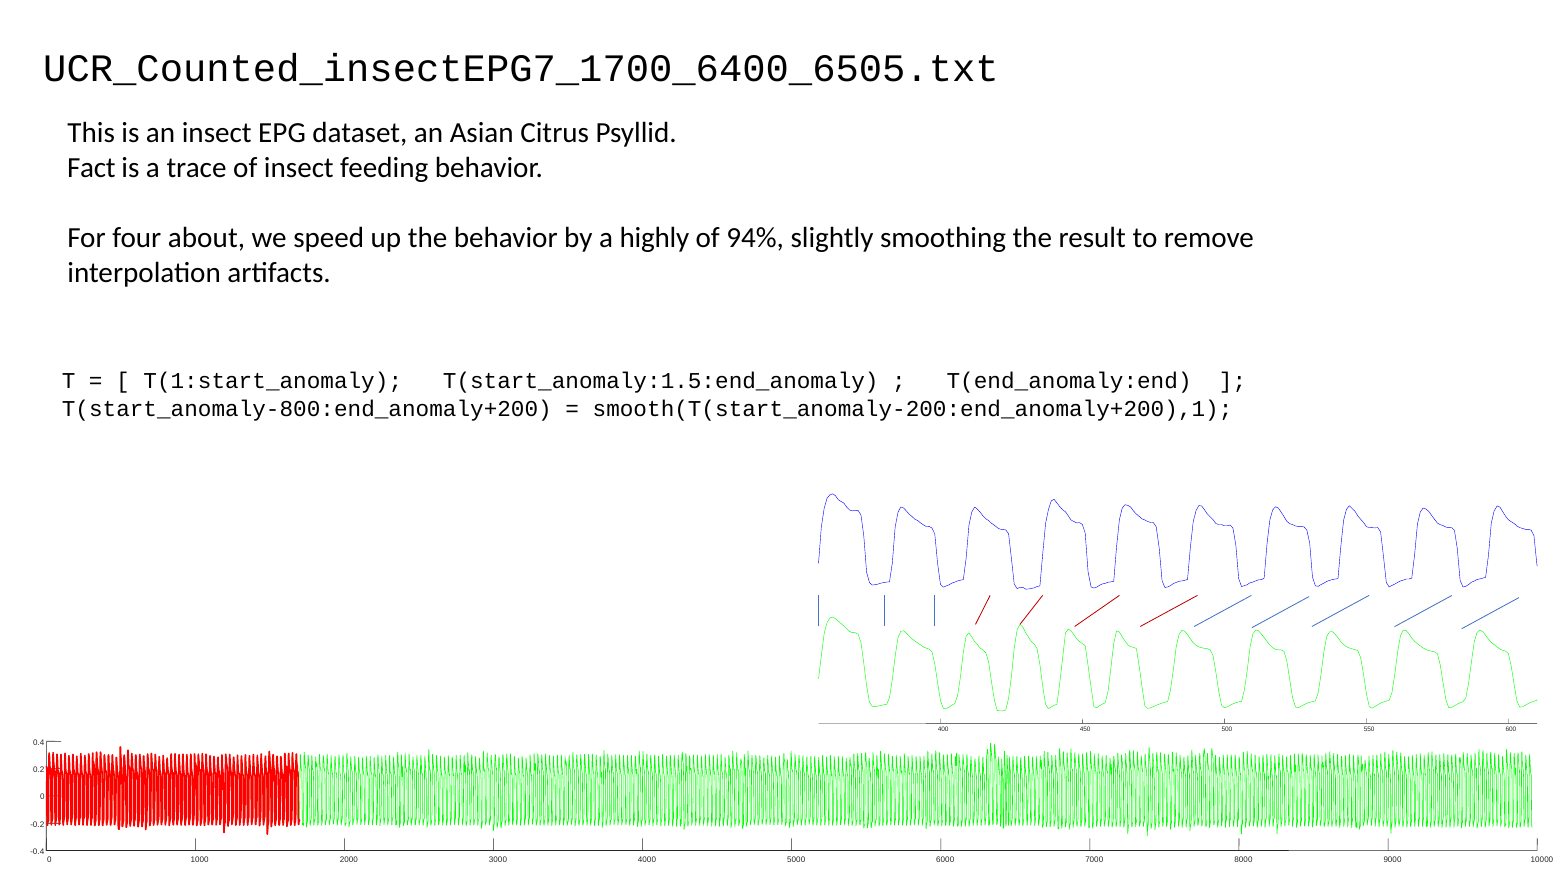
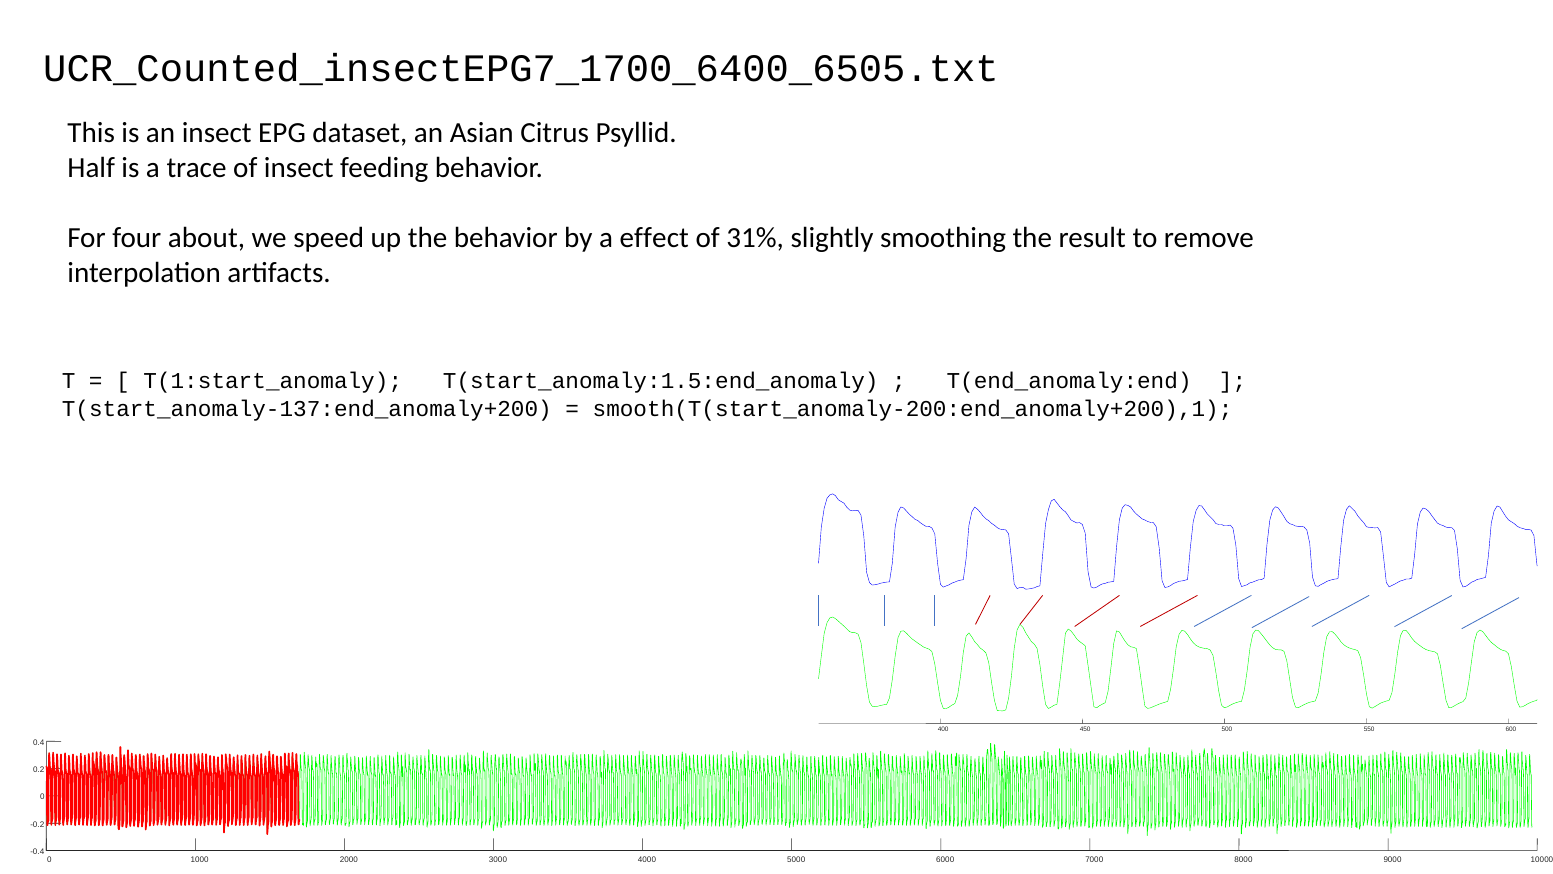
Fact: Fact -> Half
highly: highly -> effect
94%: 94% -> 31%
T(start_anomaly-800:end_anomaly+200: T(start_anomaly-800:end_anomaly+200 -> T(start_anomaly-137:end_anomaly+200
